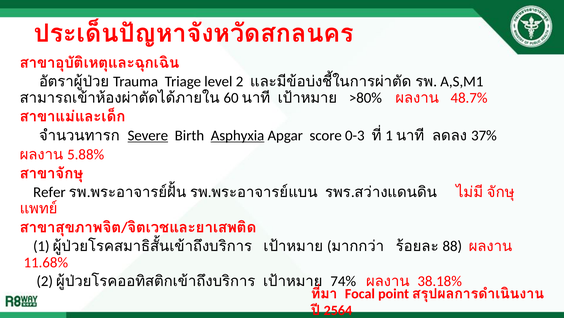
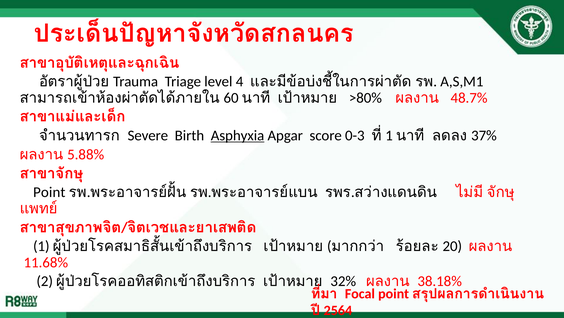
level 2: 2 -> 4
Severe underline: present -> none
Refer at (49, 192): Refer -> Point
88: 88 -> 20
74%: 74% -> 32%
